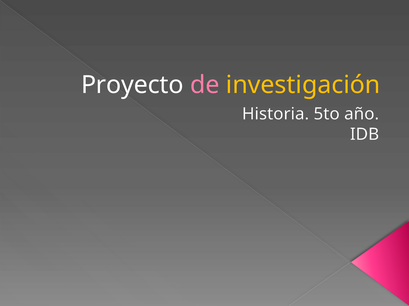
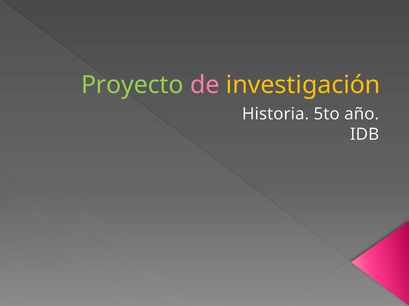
Proyecto colour: white -> light green
